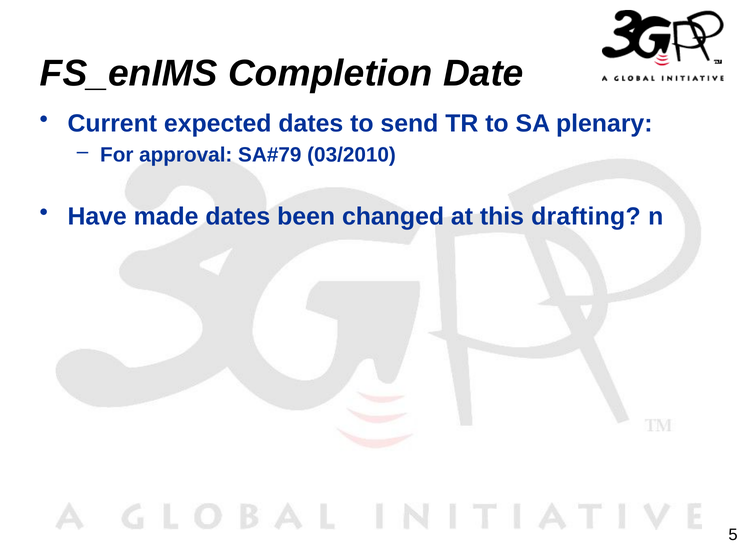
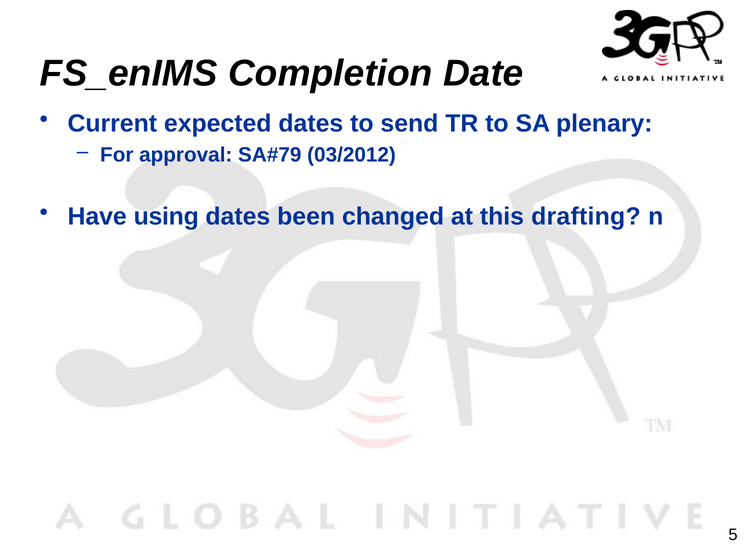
03/2010: 03/2010 -> 03/2012
made: made -> using
